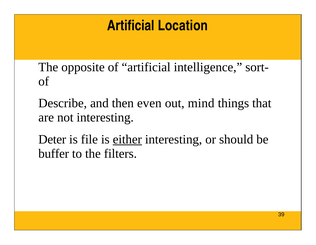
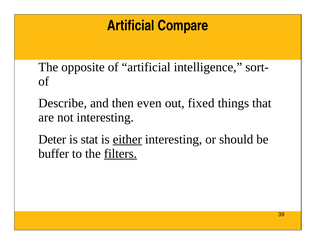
Location: Location -> Compare
mind: mind -> fixed
file: file -> stat
filters underline: none -> present
